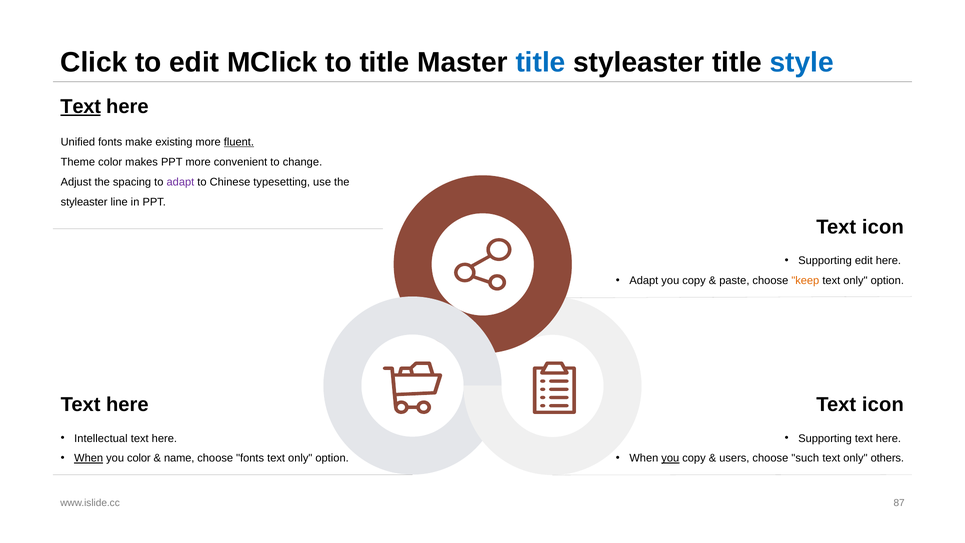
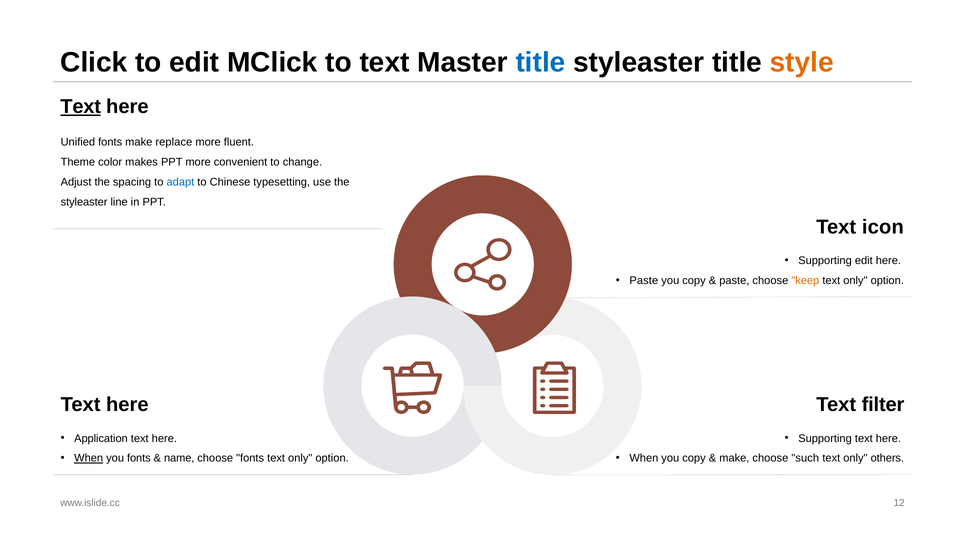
to title: title -> text
style colour: blue -> orange
existing: existing -> replace
fluent underline: present -> none
adapt at (180, 182) colour: purple -> blue
Adapt at (644, 281): Adapt -> Paste
icon at (883, 404): icon -> filter
Intellectual: Intellectual -> Application
you color: color -> fonts
you at (670, 458) underline: present -> none
users at (734, 458): users -> make
87: 87 -> 12
